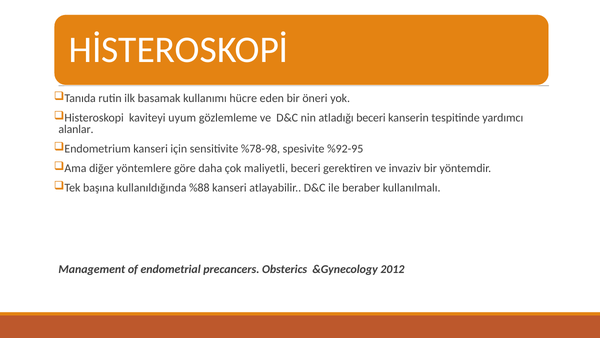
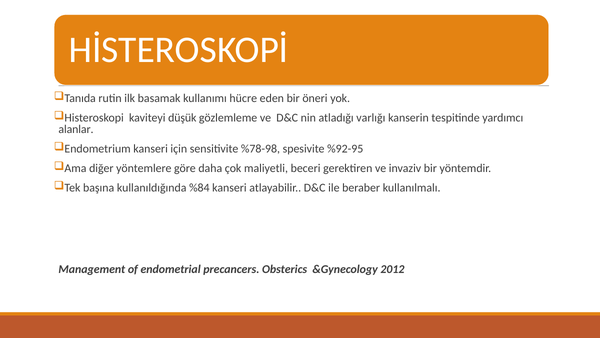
uyum: uyum -> düşük
atladığı beceri: beceri -> varlığı
%88: %88 -> %84
